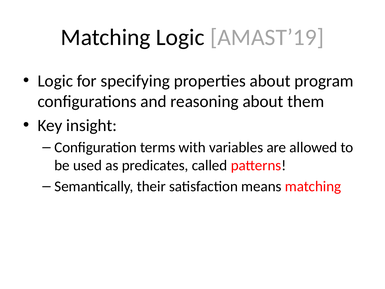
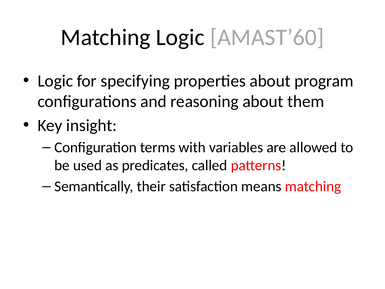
AMAST’19: AMAST’19 -> AMAST’60
